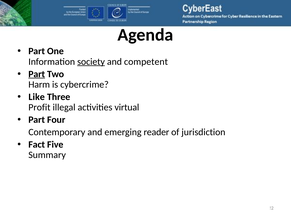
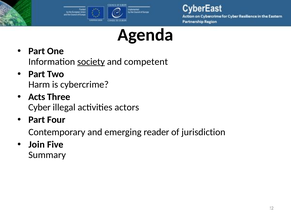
Part at (37, 74) underline: present -> none
Like: Like -> Acts
Profit: Profit -> Cyber
virtual: virtual -> actors
Fact: Fact -> Join
